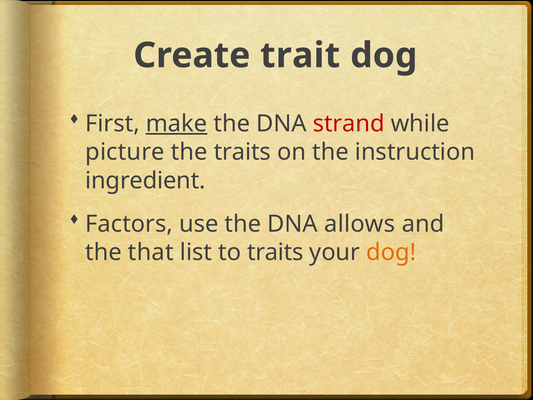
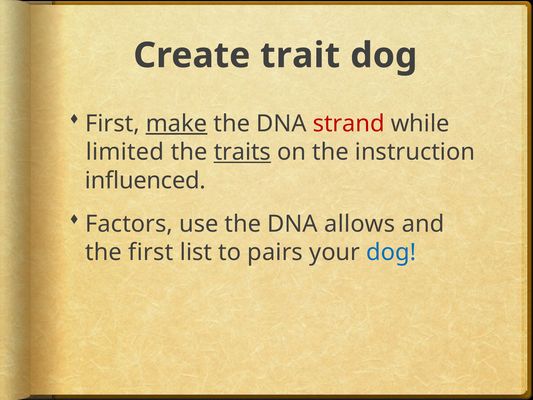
picture: picture -> limited
traits at (242, 152) underline: none -> present
ingredient: ingredient -> influenced
the that: that -> first
to traits: traits -> pairs
dog at (391, 252) colour: orange -> blue
